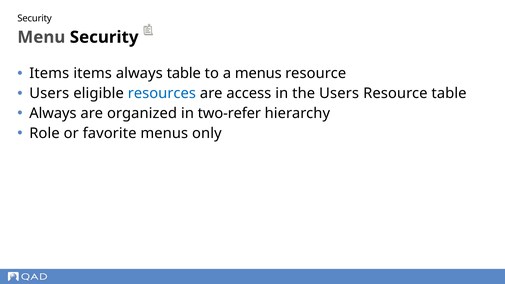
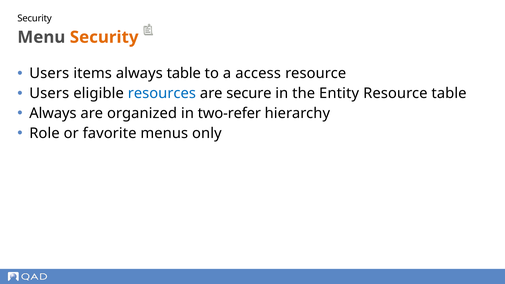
Security at (104, 37) colour: black -> orange
Items at (49, 73): Items -> Users
a menus: menus -> access
access: access -> secure
the Users: Users -> Entity
